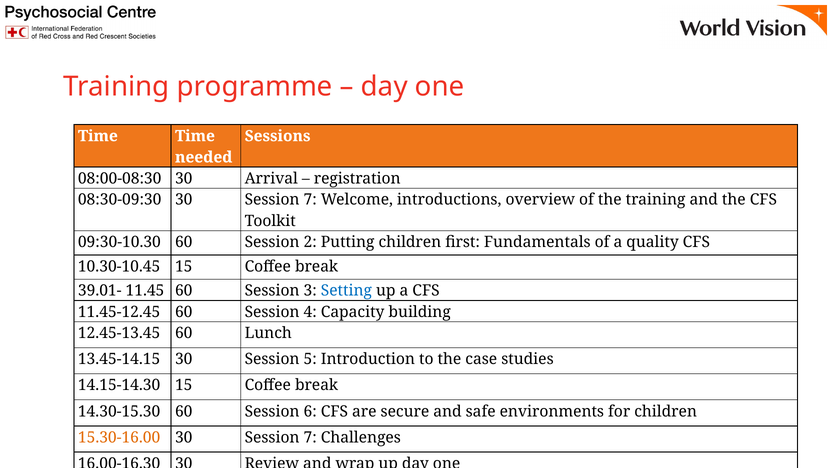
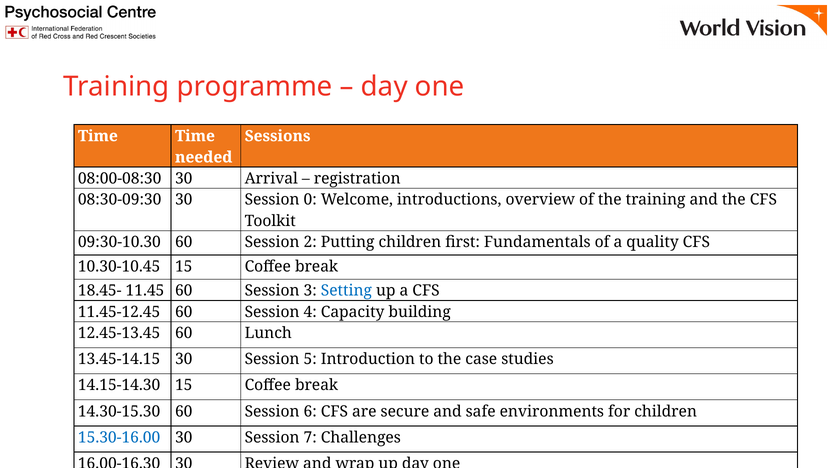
08:30-09:30 30 Session 7: 7 -> 0
39.01-: 39.01- -> 18.45-
15.30-16.00 colour: orange -> blue
